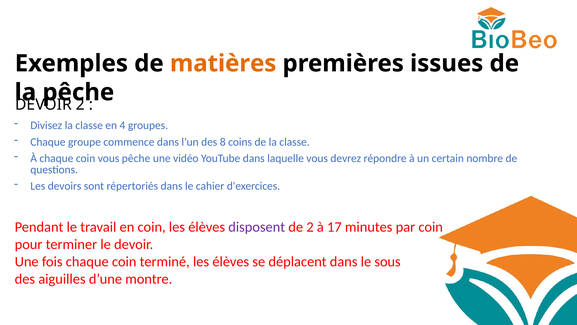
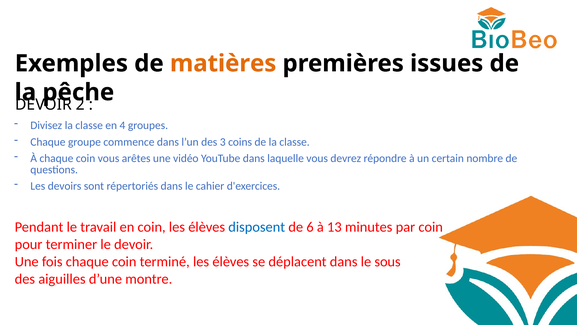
8: 8 -> 3
vous pêche: pêche -> arêtes
disposent colour: purple -> blue
de 2: 2 -> 6
17: 17 -> 13
